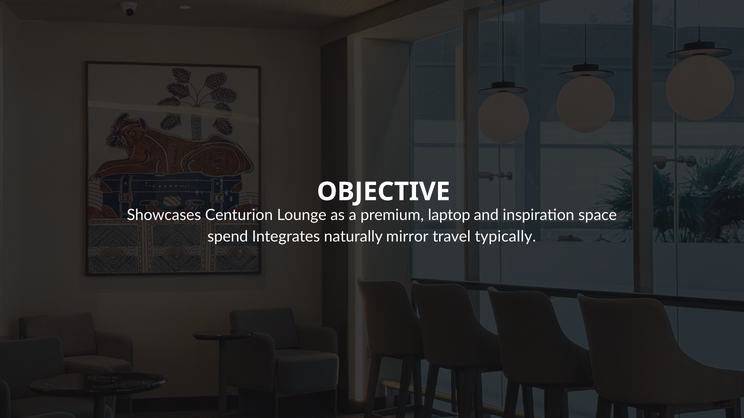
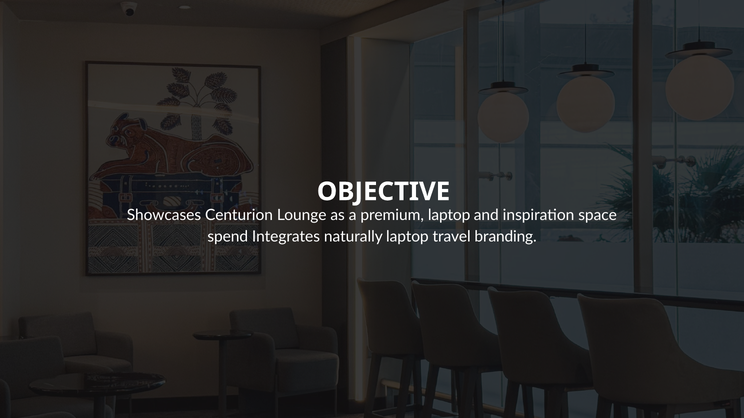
naturally mirror: mirror -> laptop
typically: typically -> branding
